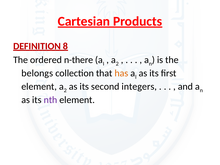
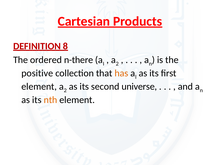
belongs: belongs -> positive
integers: integers -> universe
nth colour: purple -> orange
